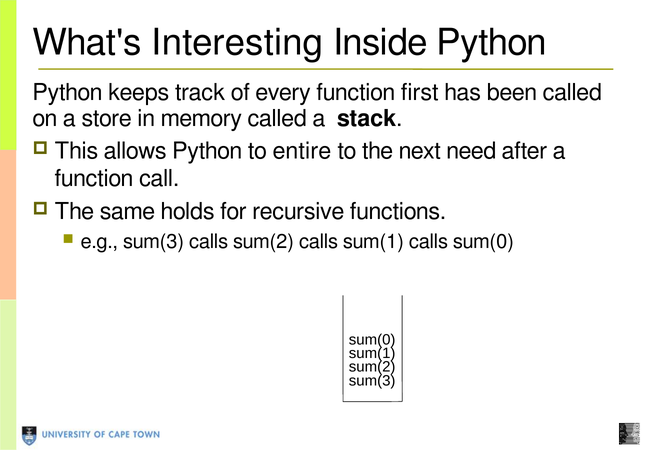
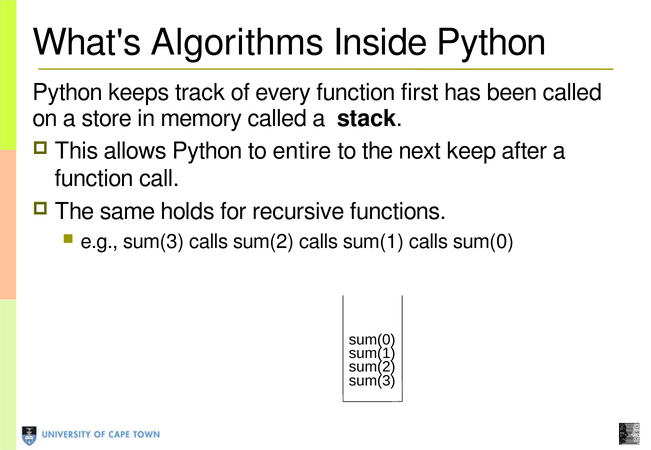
Interesting: Interesting -> Algorithms
need: need -> keep
